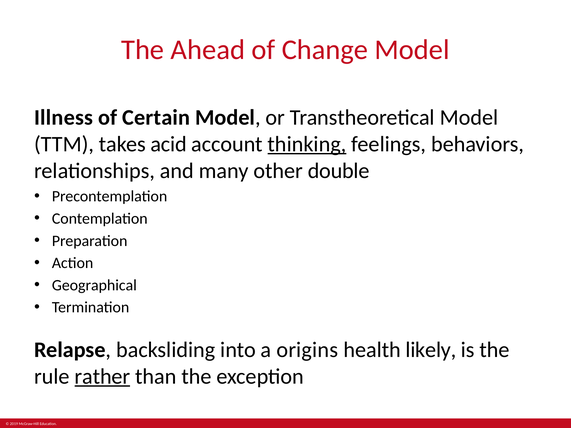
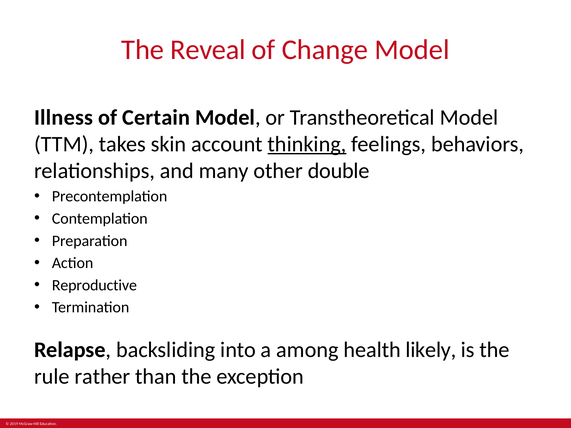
Ahead: Ahead -> Reveal
acid: acid -> skin
Geographical: Geographical -> Reproductive
origins: origins -> among
rather underline: present -> none
